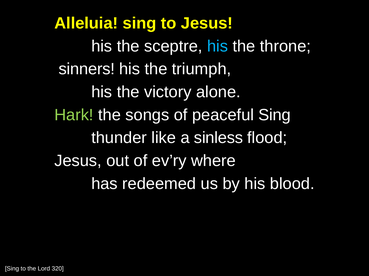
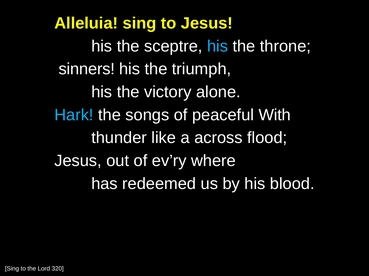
Hark colour: light green -> light blue
peaceful Sing: Sing -> With
sinless: sinless -> across
